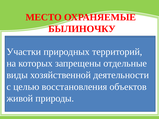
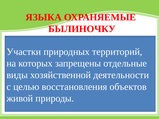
МЕСТО at (44, 17): МЕСТО -> ЯЗЫКА
